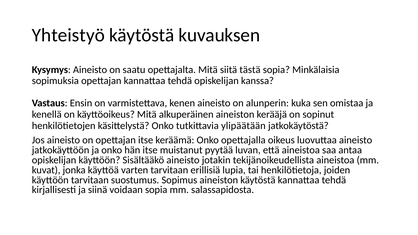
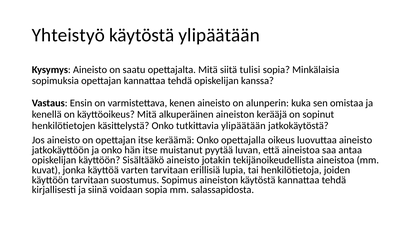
käytöstä kuvauksen: kuvauksen -> ylipäätään
tästä: tästä -> tulisi
